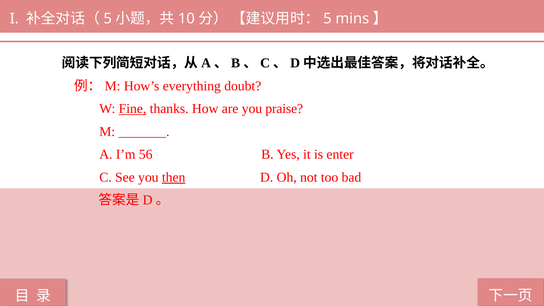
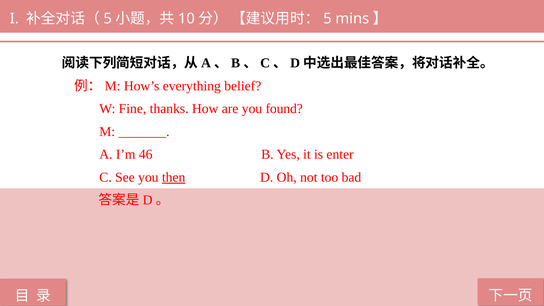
doubt: doubt -> belief
Fine underline: present -> none
praise: praise -> found
56: 56 -> 46
